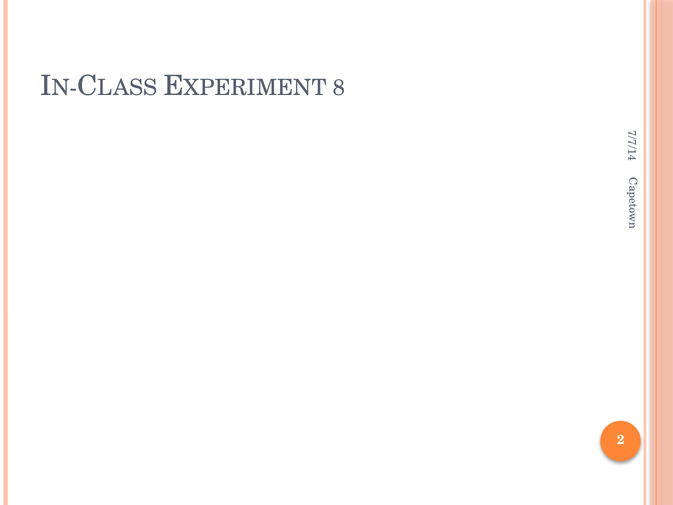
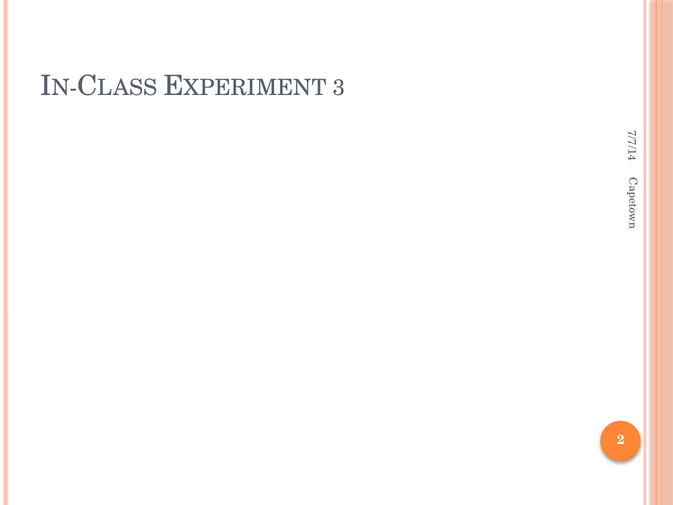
8: 8 -> 3
